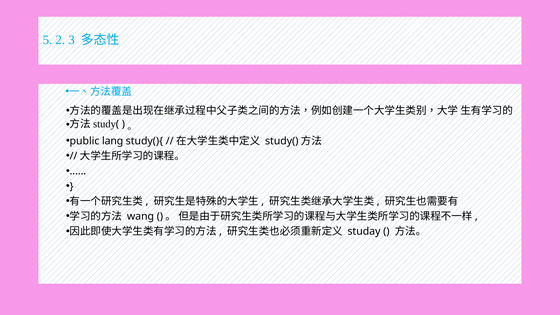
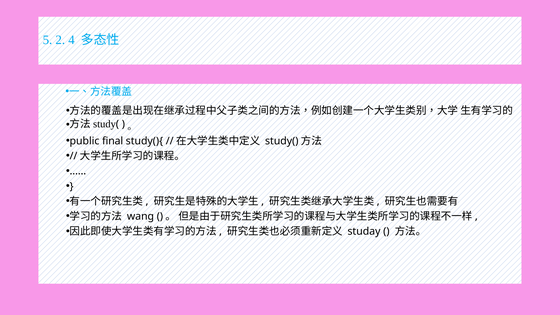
3: 3 -> 4
lang: lang -> final
